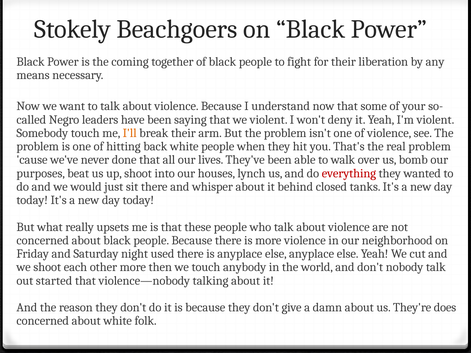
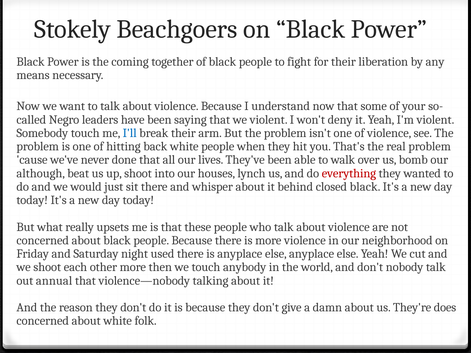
I'll colour: orange -> blue
purposes: purposes -> although
closed tanks: tanks -> black
started: started -> annual
